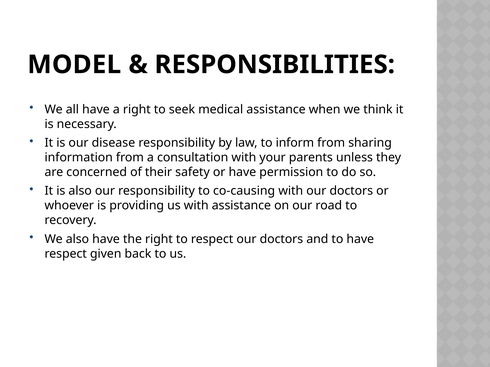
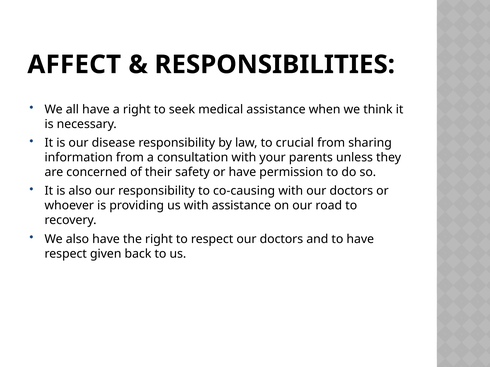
MODEL: MODEL -> AFFECT
inform: inform -> crucial
